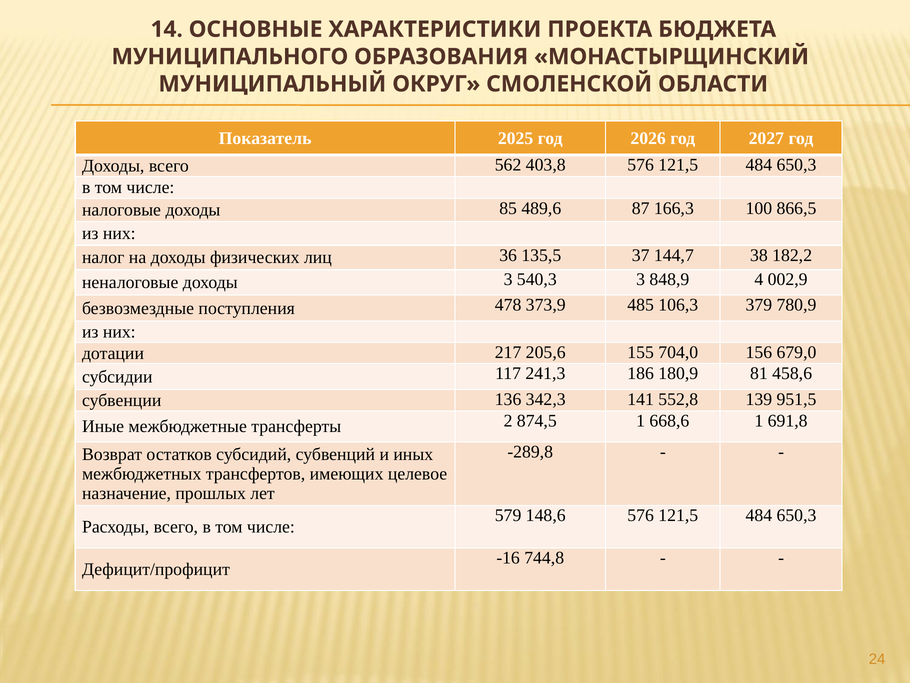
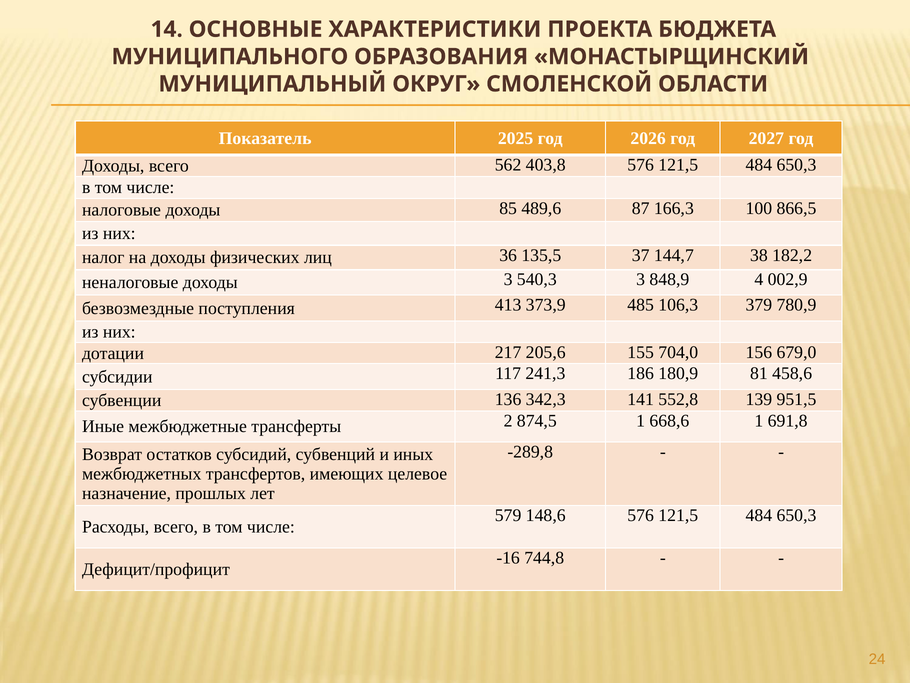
478: 478 -> 413
